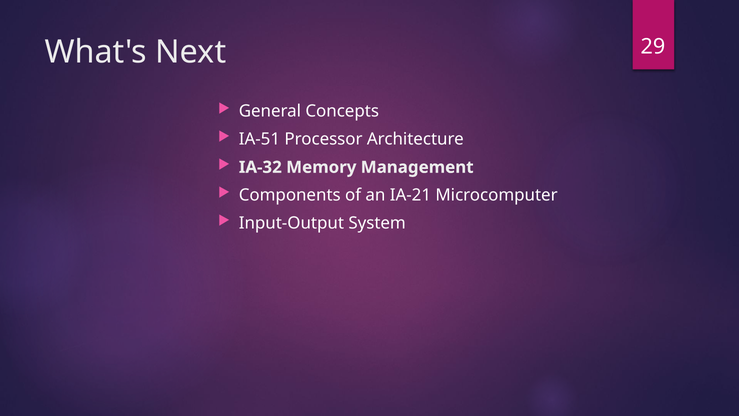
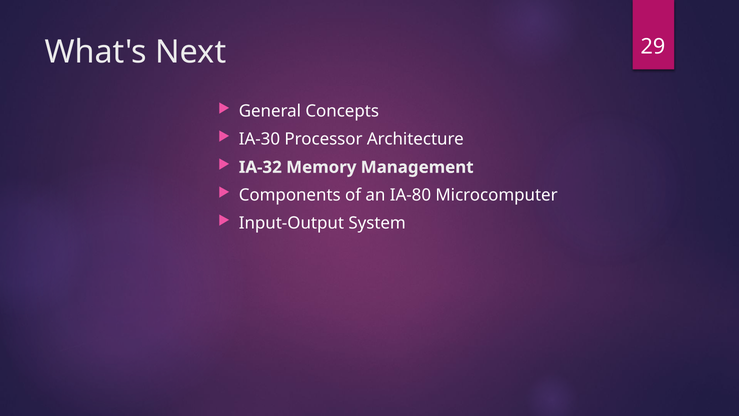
IA-51: IA-51 -> IA-30
IA-21: IA-21 -> IA-80
